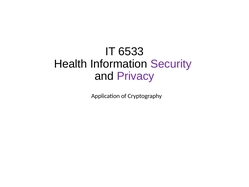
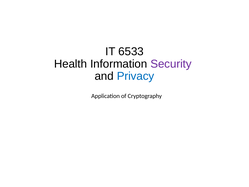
Privacy colour: purple -> blue
